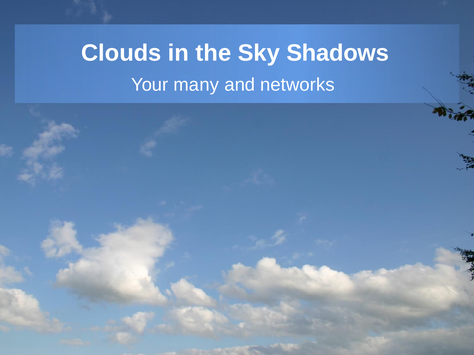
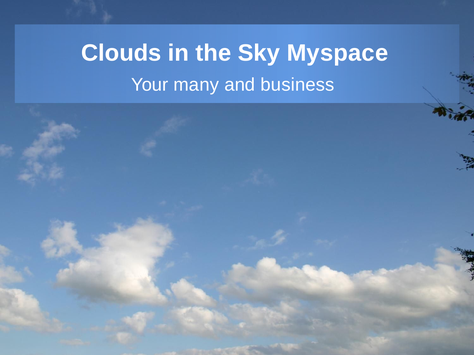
Shadows: Shadows -> Myspace
networks: networks -> business
